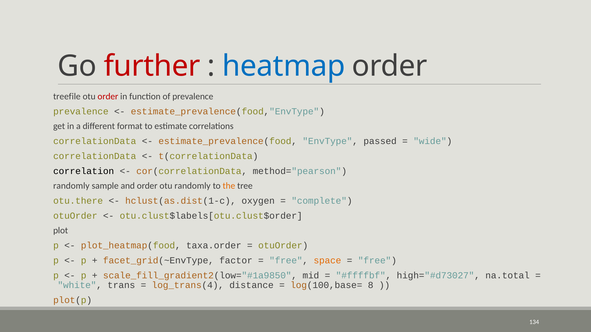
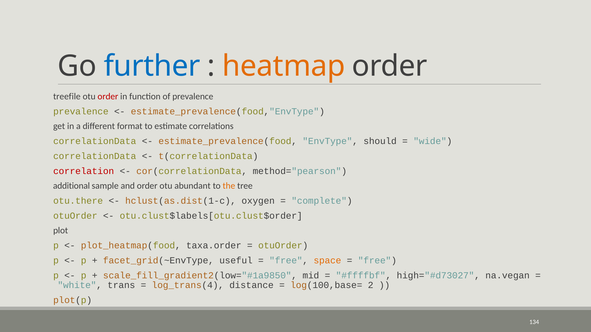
further colour: red -> blue
heatmap colour: blue -> orange
passed: passed -> should
correlation colour: black -> red
randomly at (71, 186): randomly -> additional
otu randomly: randomly -> abundant
factor: factor -> useful
na.total: na.total -> na.vegan
8: 8 -> 2
